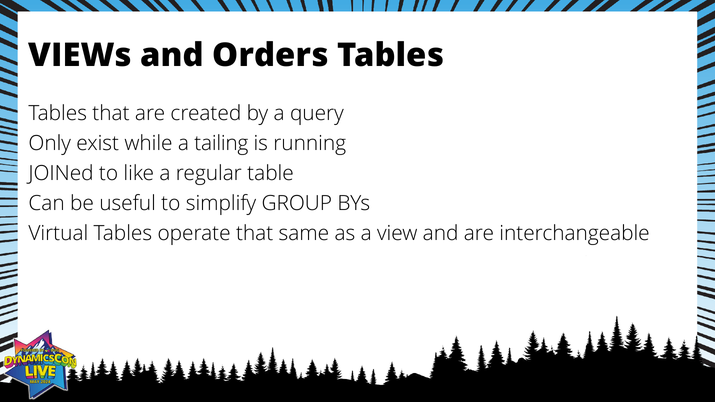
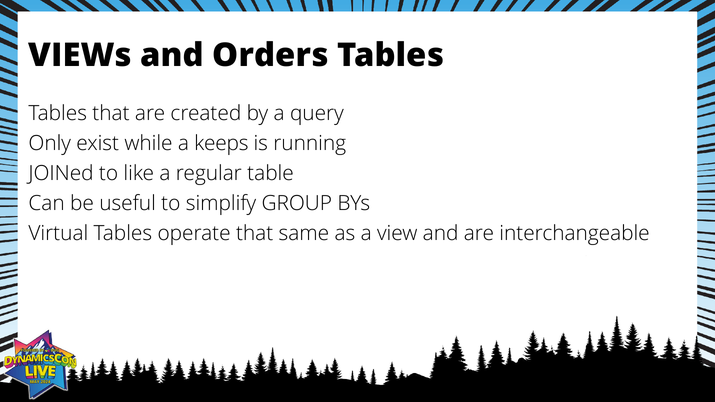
tailing: tailing -> keeps
